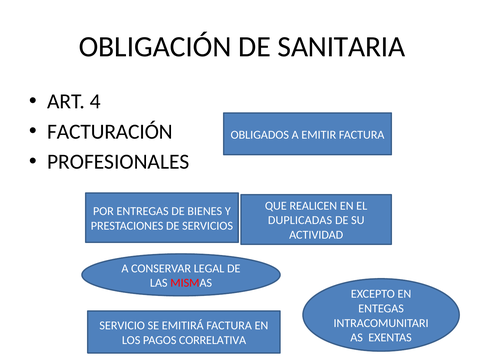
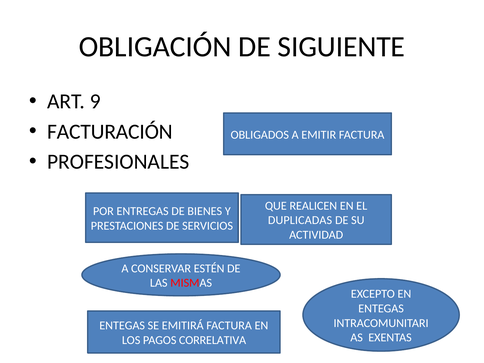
SANITARIA: SANITARIA -> SIGUIENTE
4: 4 -> 9
LEGAL: LEGAL -> ESTÉN
SERVICIO at (122, 326): SERVICIO -> ENTEGAS
